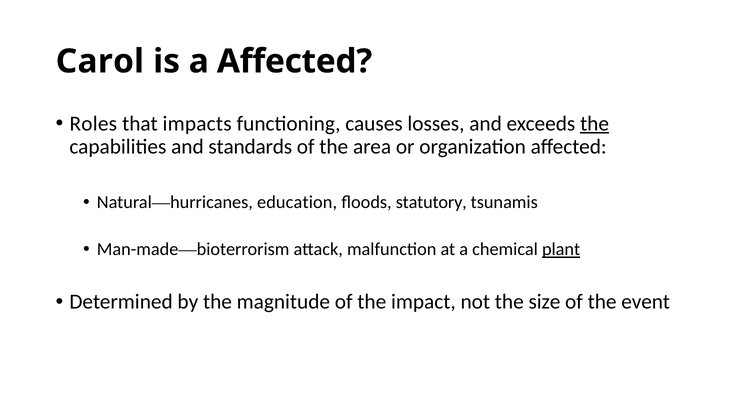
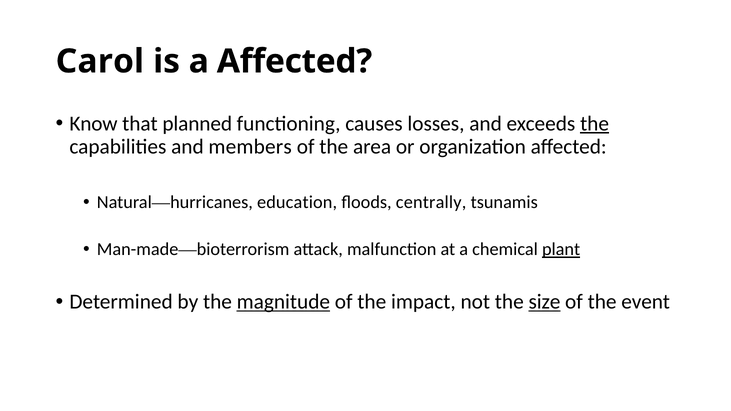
Roles: Roles -> Know
impacts: impacts -> planned
standards: standards -> members
statutory: statutory -> centrally
magnitude underline: none -> present
size underline: none -> present
